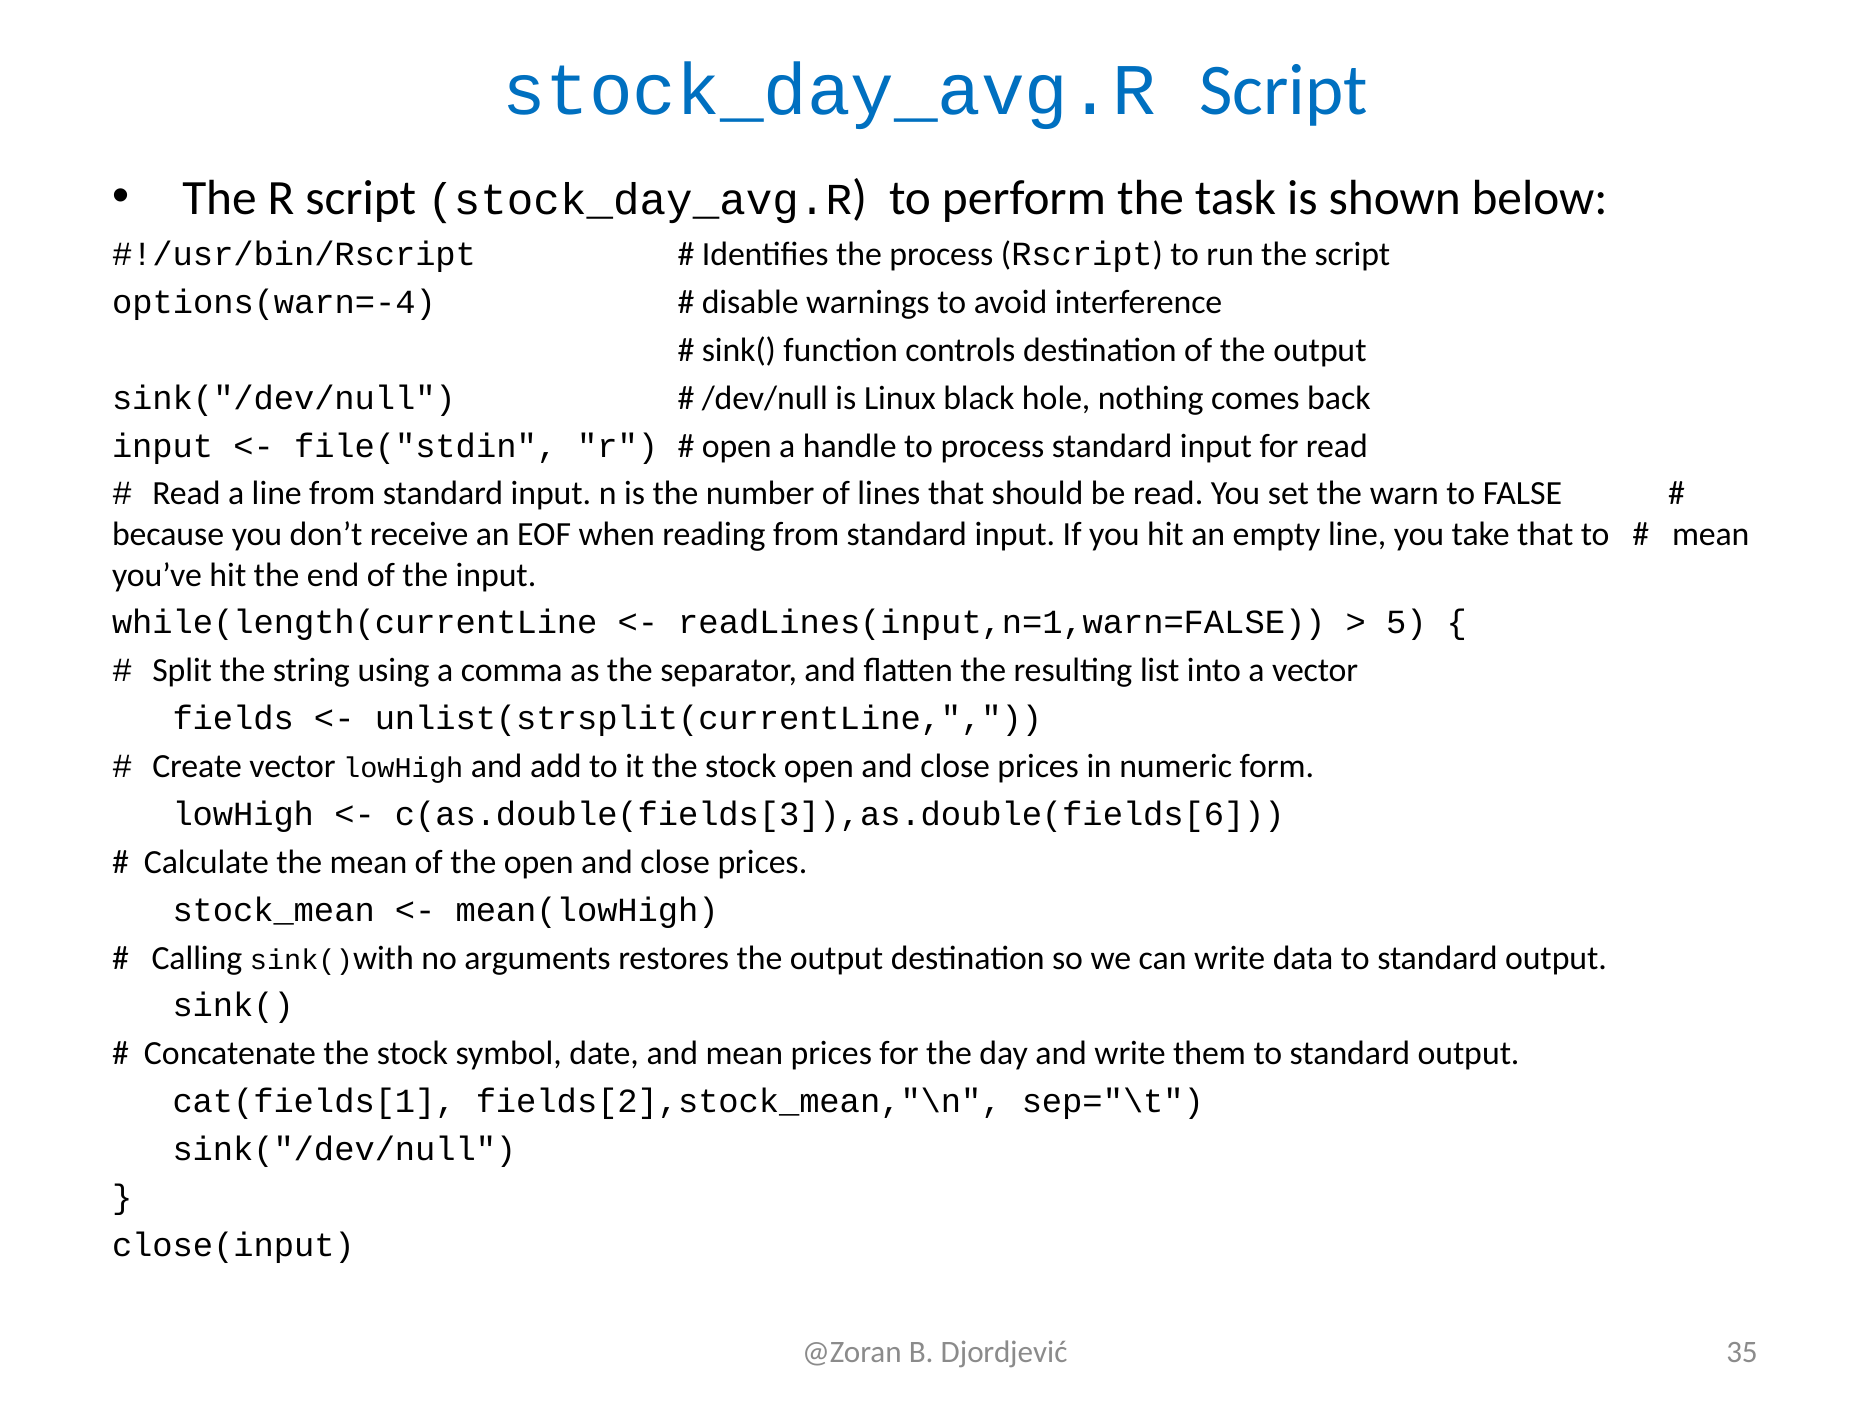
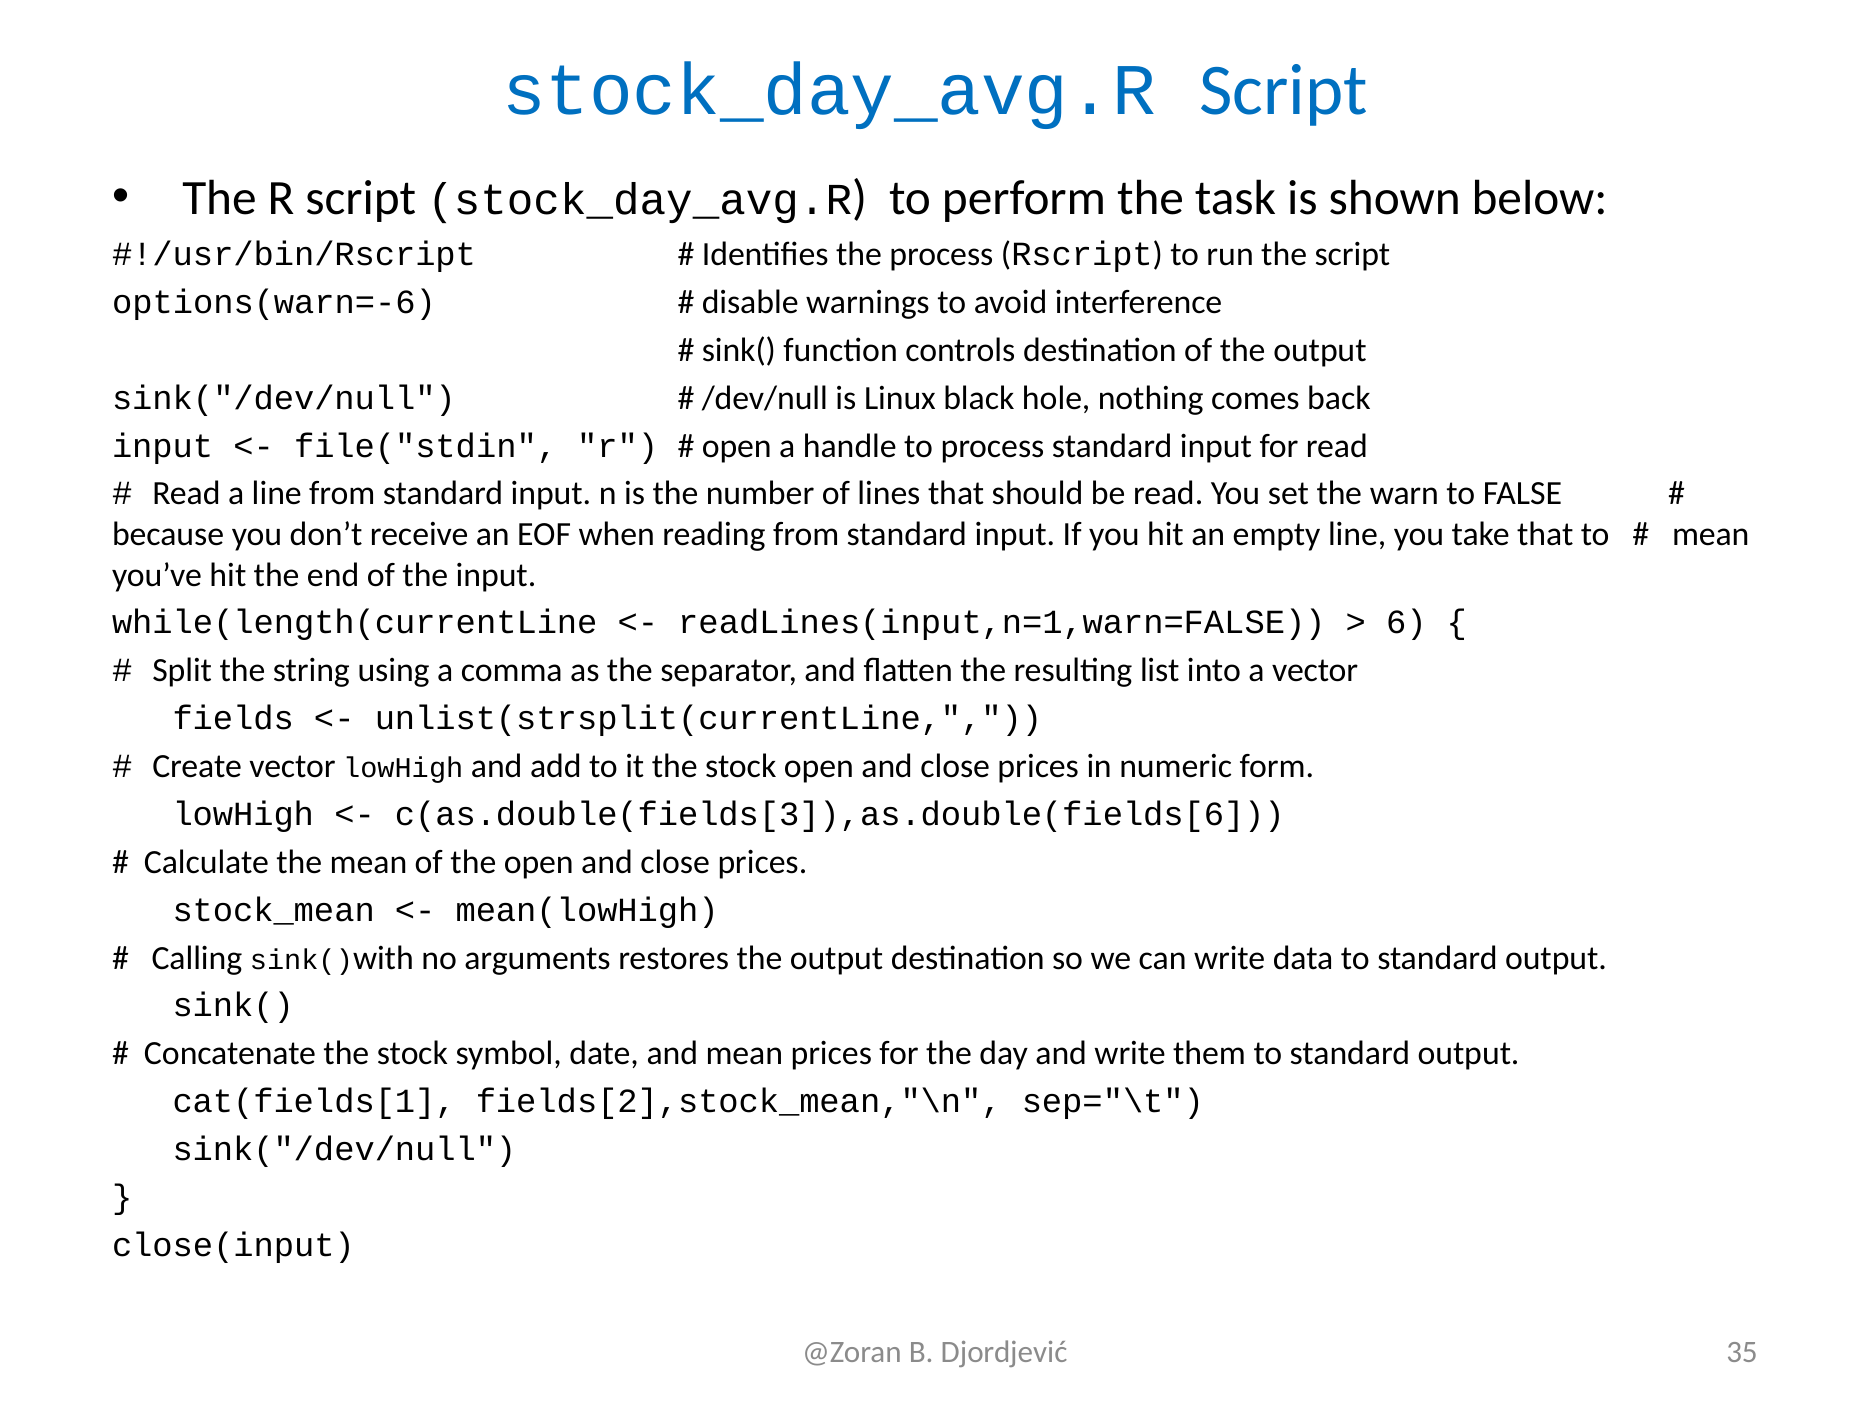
options(warn=-4: options(warn=-4 -> options(warn=-6
5: 5 -> 6
